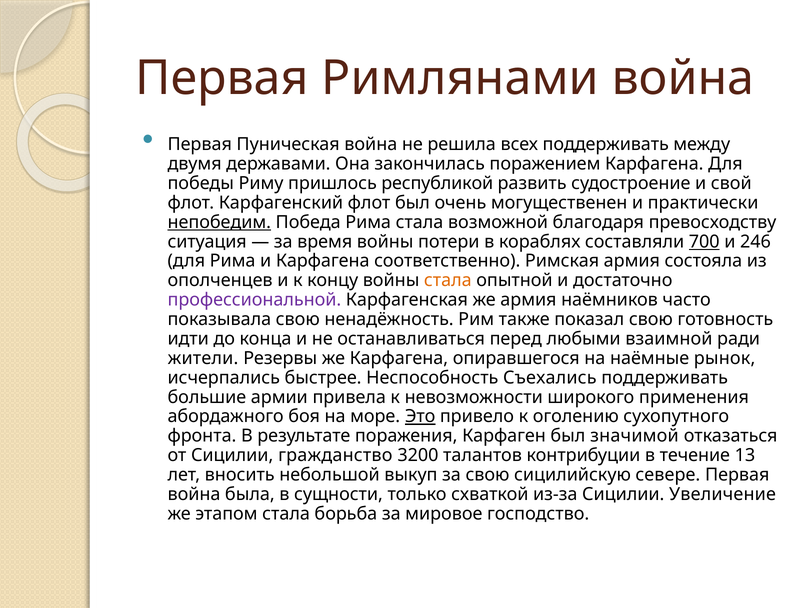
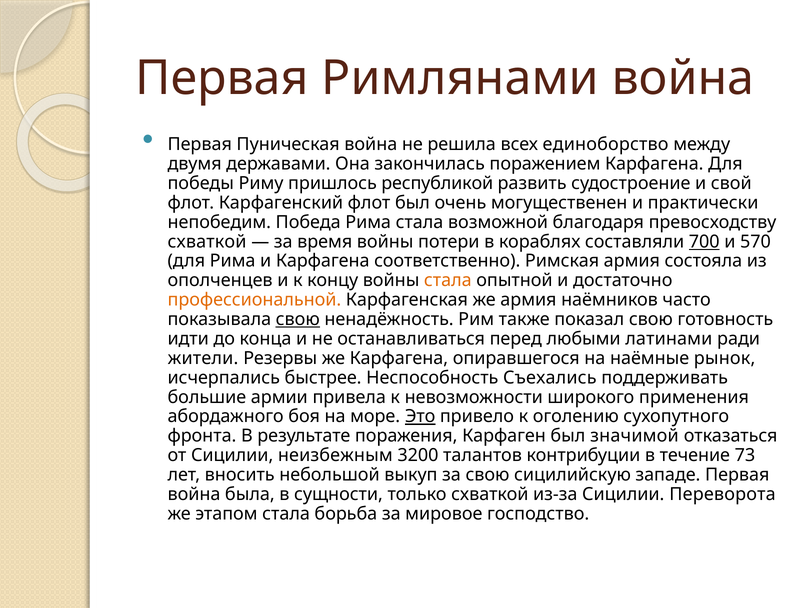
всех поддерживать: поддерживать -> единоборство
непобедим underline: present -> none
ситуация at (207, 241): ситуация -> схваткой
246: 246 -> 570
профессиональной colour: purple -> orange
свою at (298, 319) underline: none -> present
взаимной: взаимной -> латинами
гражданство: гражданство -> неизбежным
13: 13 -> 73
севере: севере -> западе
Увеличение: Увеличение -> Переворота
